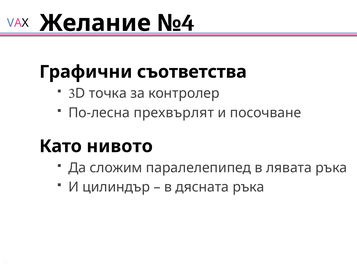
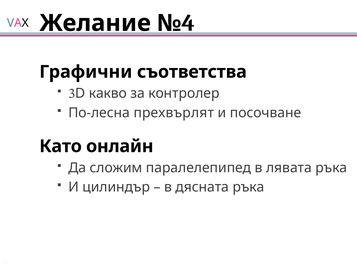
точка: точка -> какво
нивото: нивото -> онлайн
